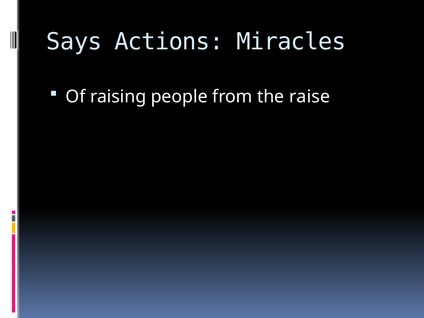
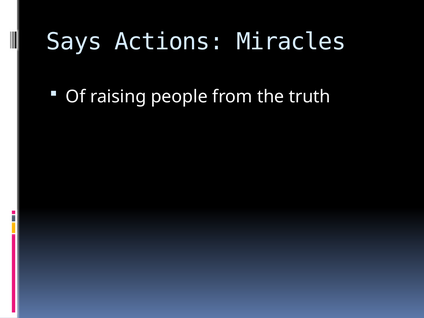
raise: raise -> truth
